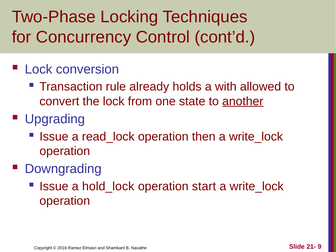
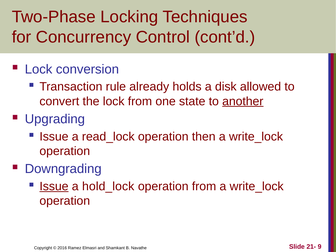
with: with -> disk
Issue at (54, 186) underline: none -> present
operation start: start -> from
